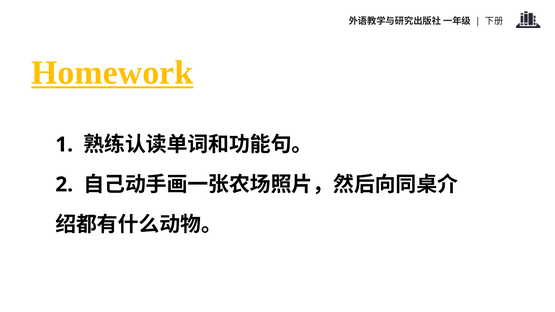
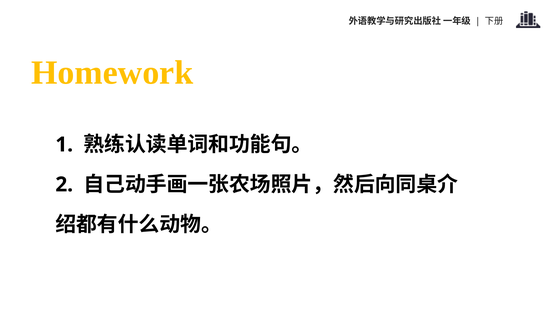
Homework underline: present -> none
